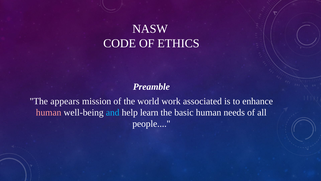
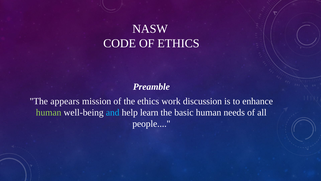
the world: world -> ethics
associated: associated -> discussion
human at (49, 112) colour: pink -> light green
